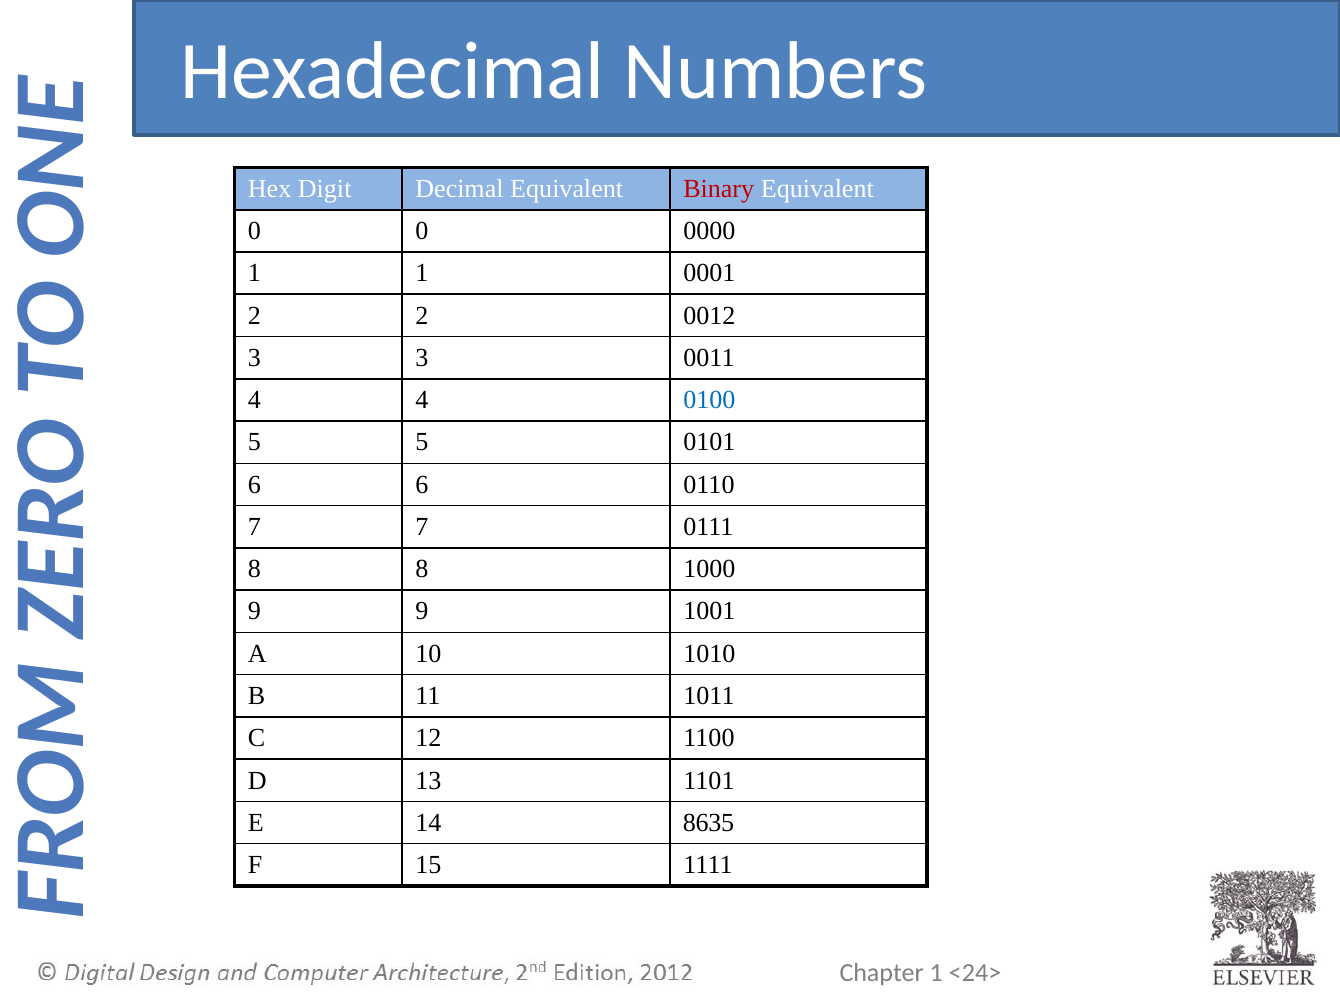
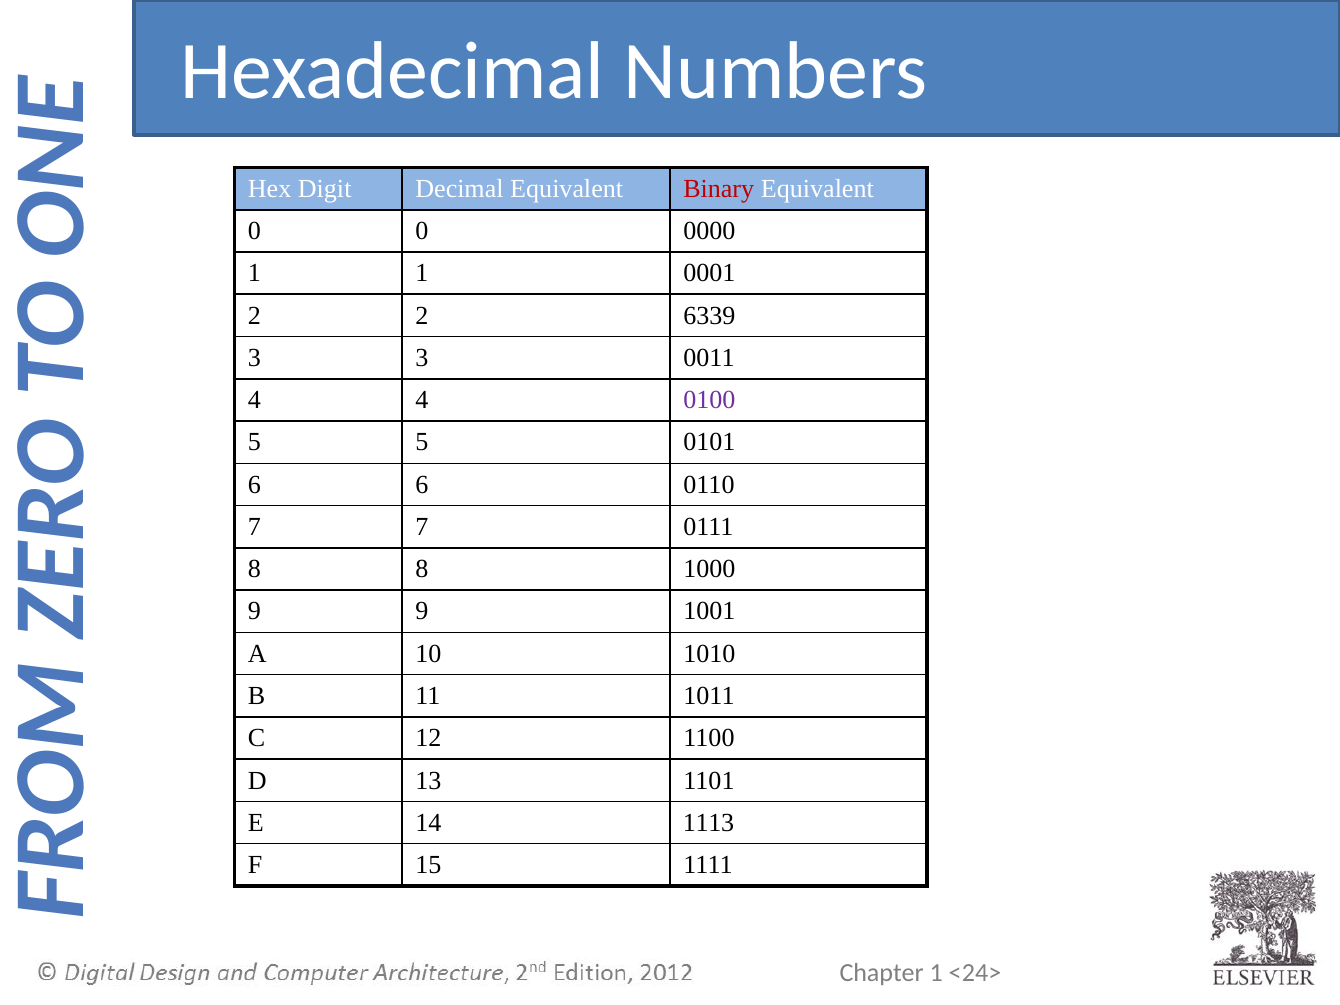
0012: 0012 -> 6339
0100 colour: blue -> purple
8635: 8635 -> 1113
